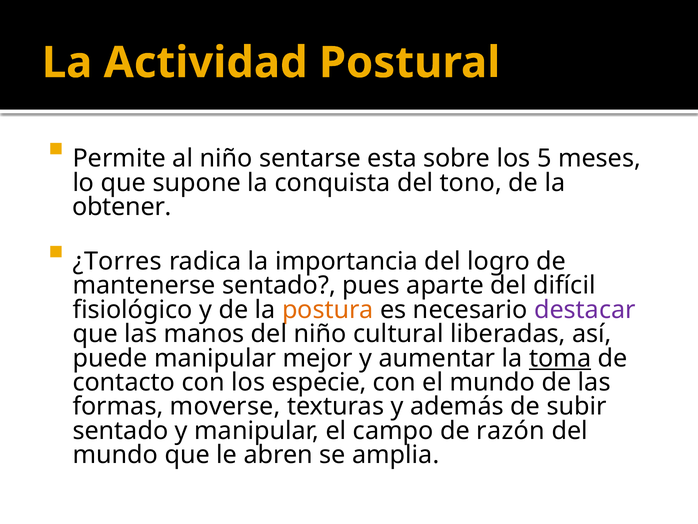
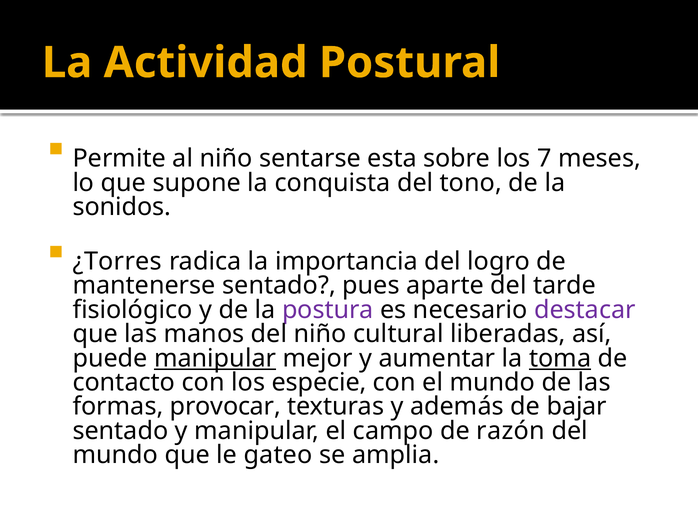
5: 5 -> 7
obtener: obtener -> sonidos
difícil: difícil -> tarde
postura colour: orange -> purple
manipular at (215, 358) underline: none -> present
moverse: moverse -> provocar
subir: subir -> bajar
abren: abren -> gateo
